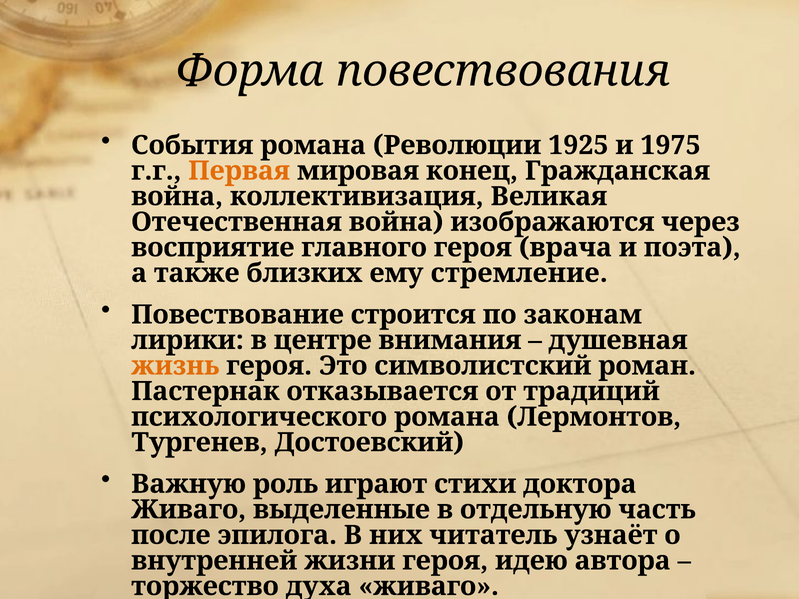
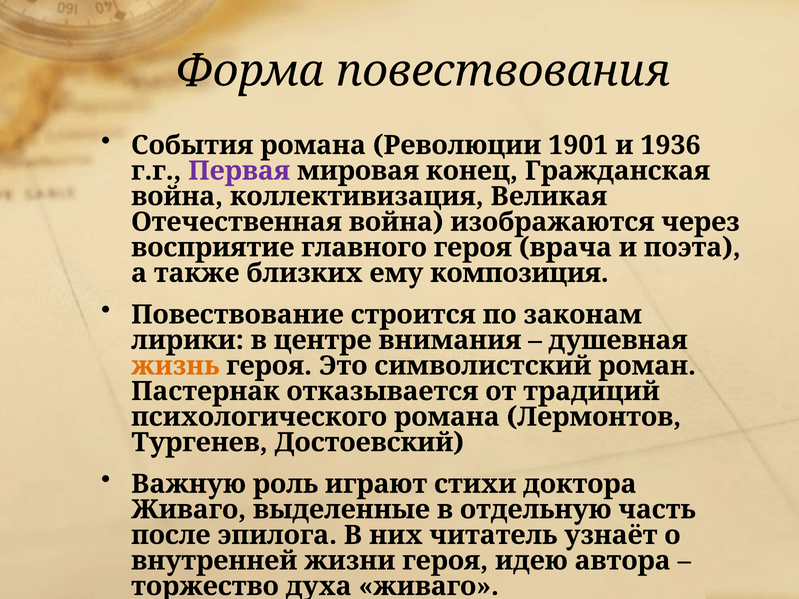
1925: 1925 -> 1901
1975: 1975 -> 1936
Первая colour: orange -> purple
стремление: стремление -> композиция
